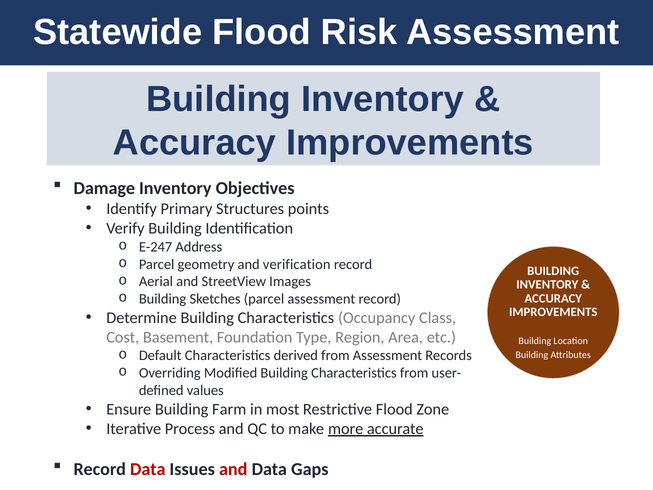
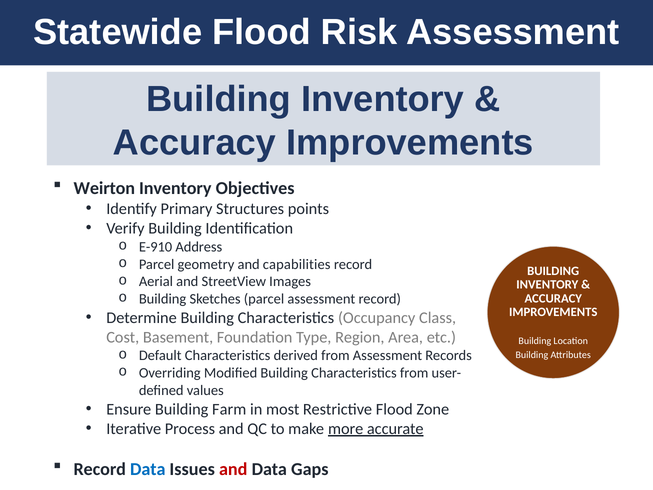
Damage: Damage -> Weirton
E-247: E-247 -> E-910
verification: verification -> capabilities
Data at (148, 469) colour: red -> blue
